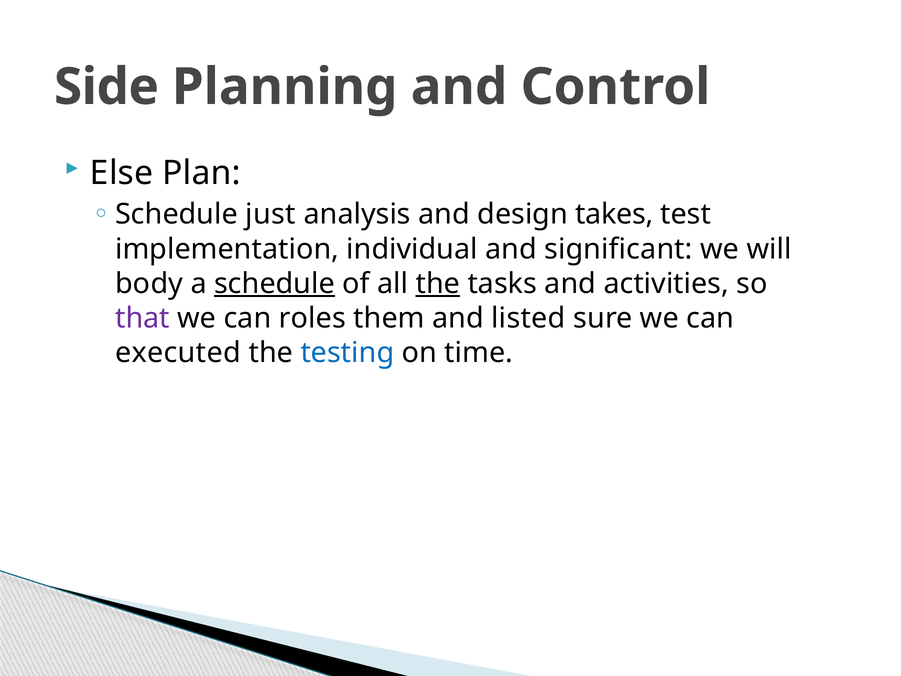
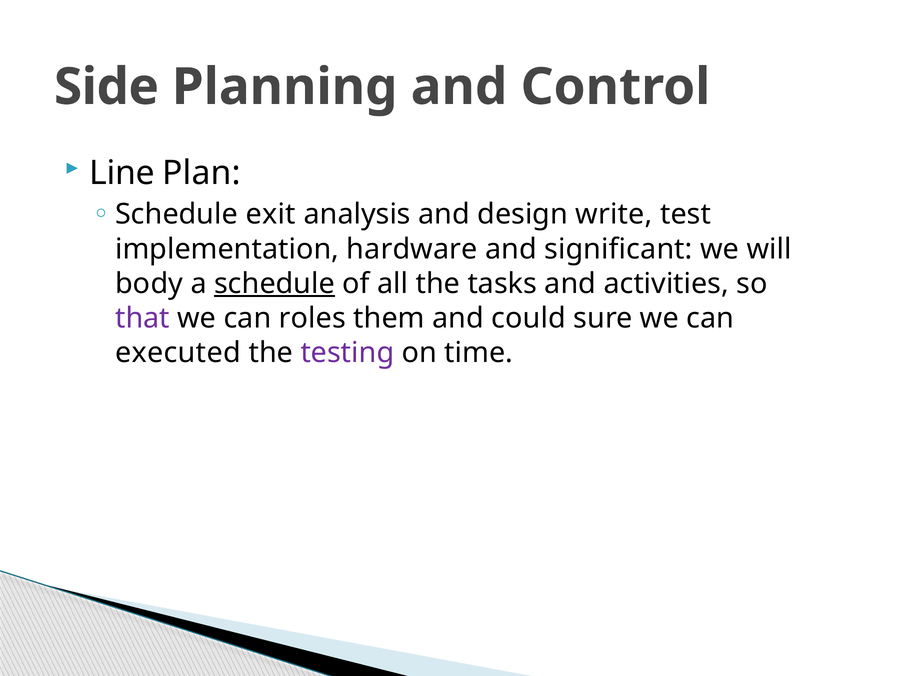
Else: Else -> Line
just: just -> exit
takes: takes -> write
individual: individual -> hardware
the at (438, 284) underline: present -> none
listed: listed -> could
testing colour: blue -> purple
